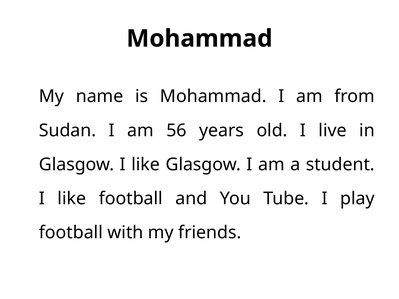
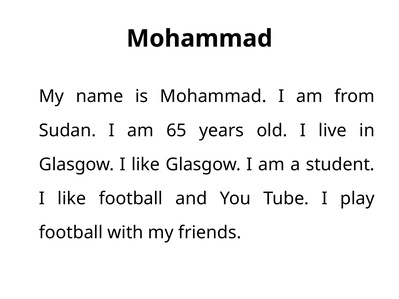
56: 56 -> 65
